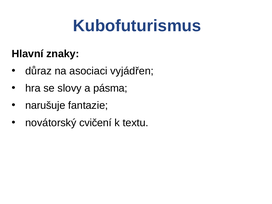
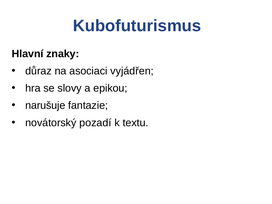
pásma: pásma -> epikou
cvičení: cvičení -> pozadí
